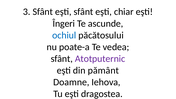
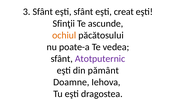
chiar: chiar -> creat
Îngeri: Îngeri -> Sfinţii
ochiul colour: blue -> orange
